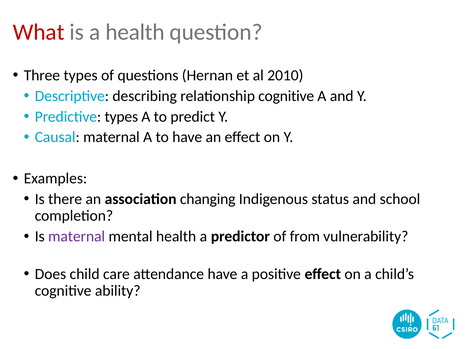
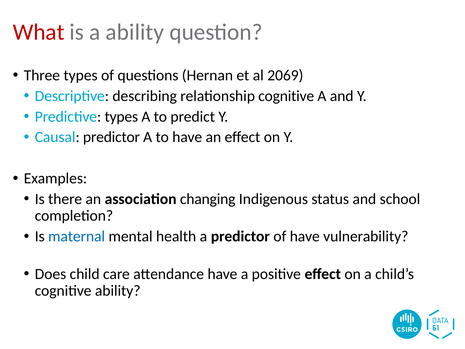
a health: health -> ability
2010: 2010 -> 2069
Causal maternal: maternal -> predictor
maternal at (77, 236) colour: purple -> blue
of from: from -> have
